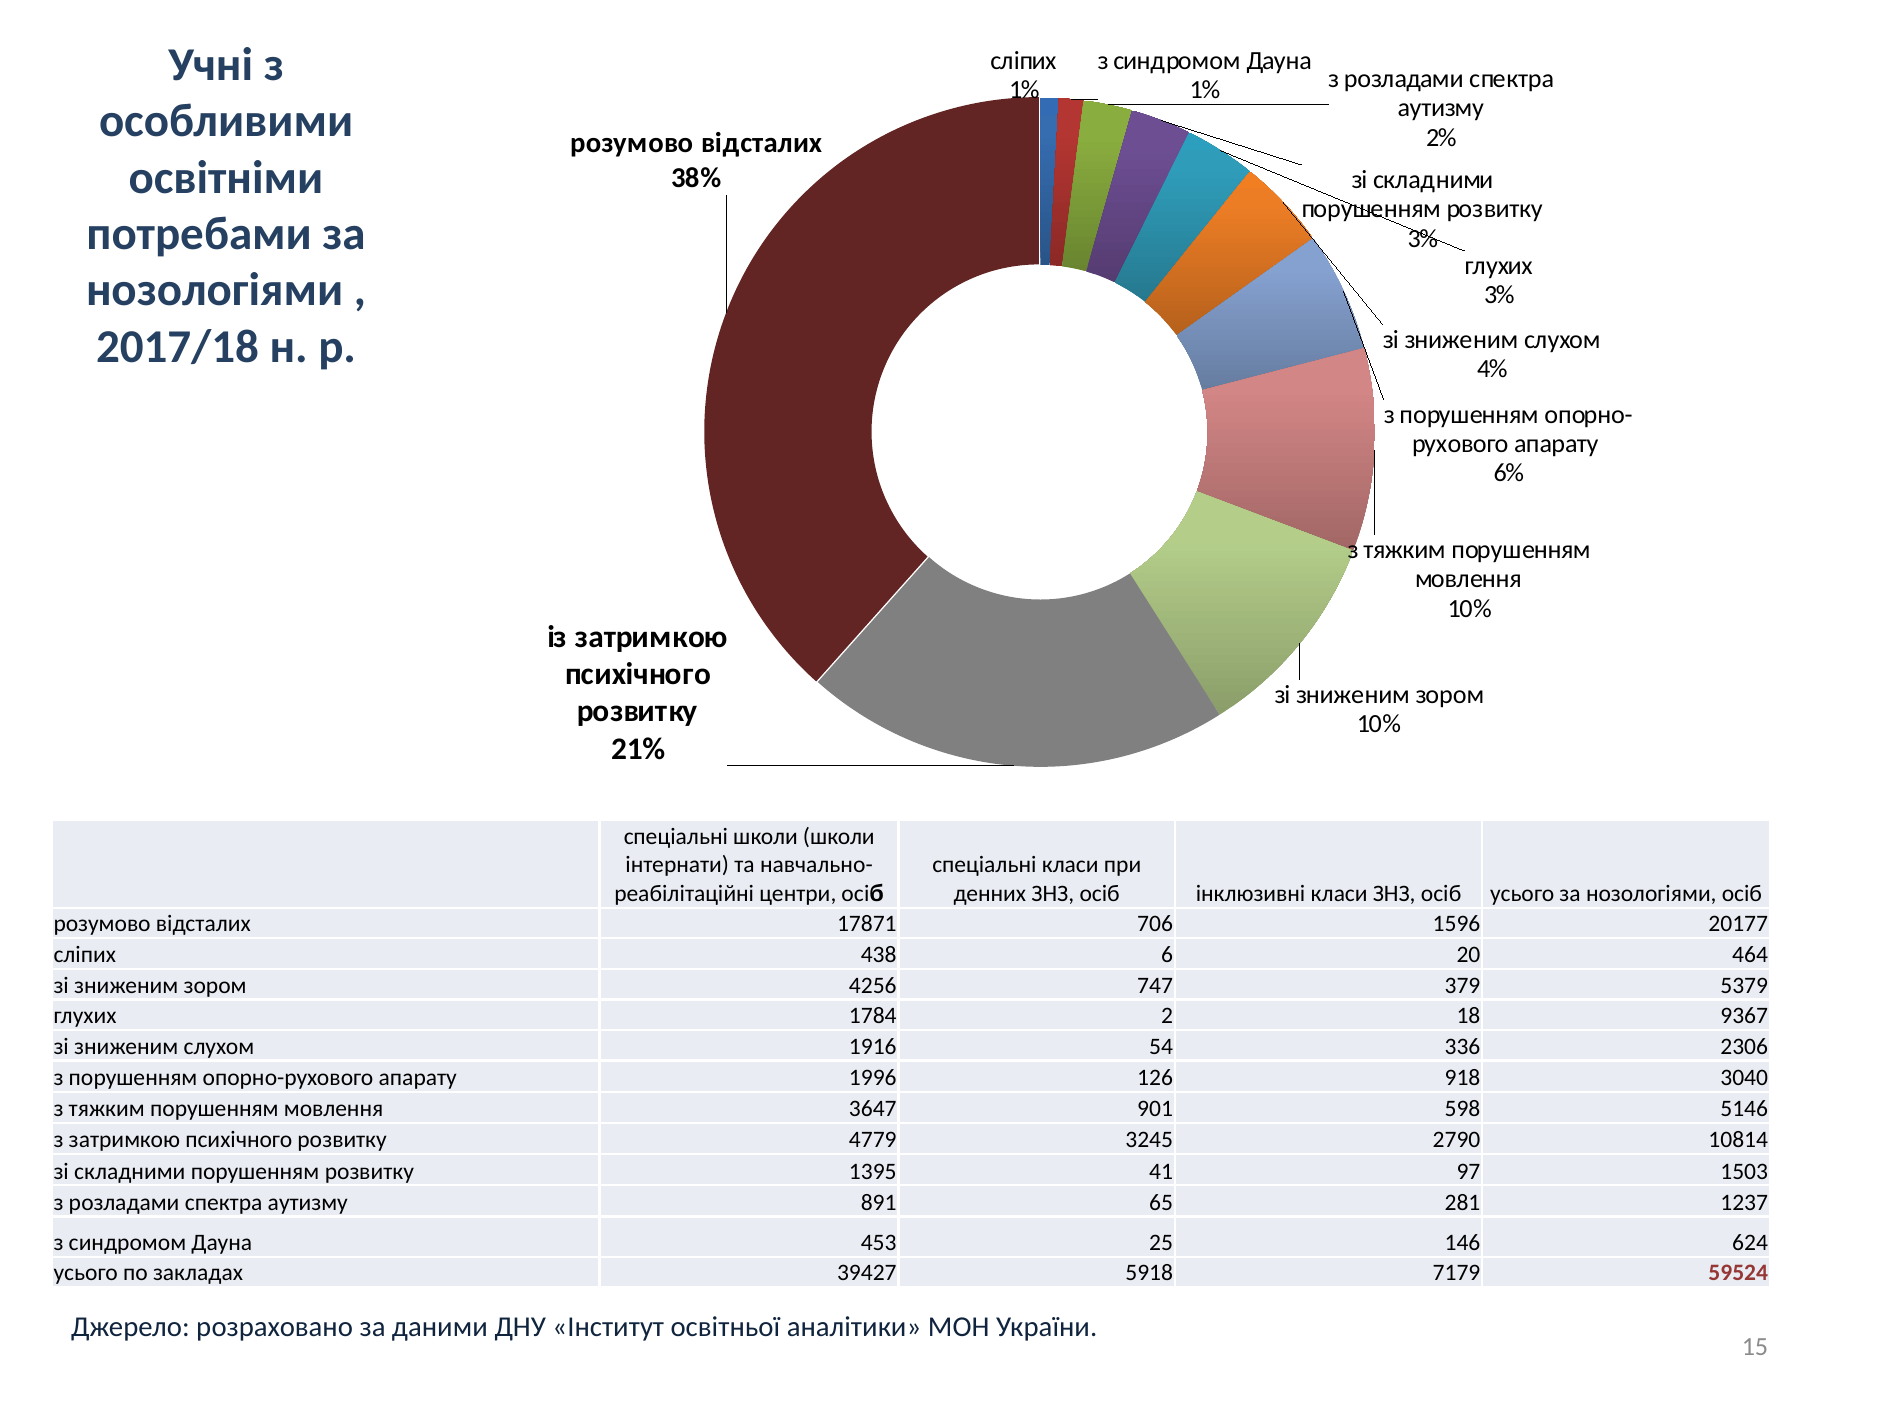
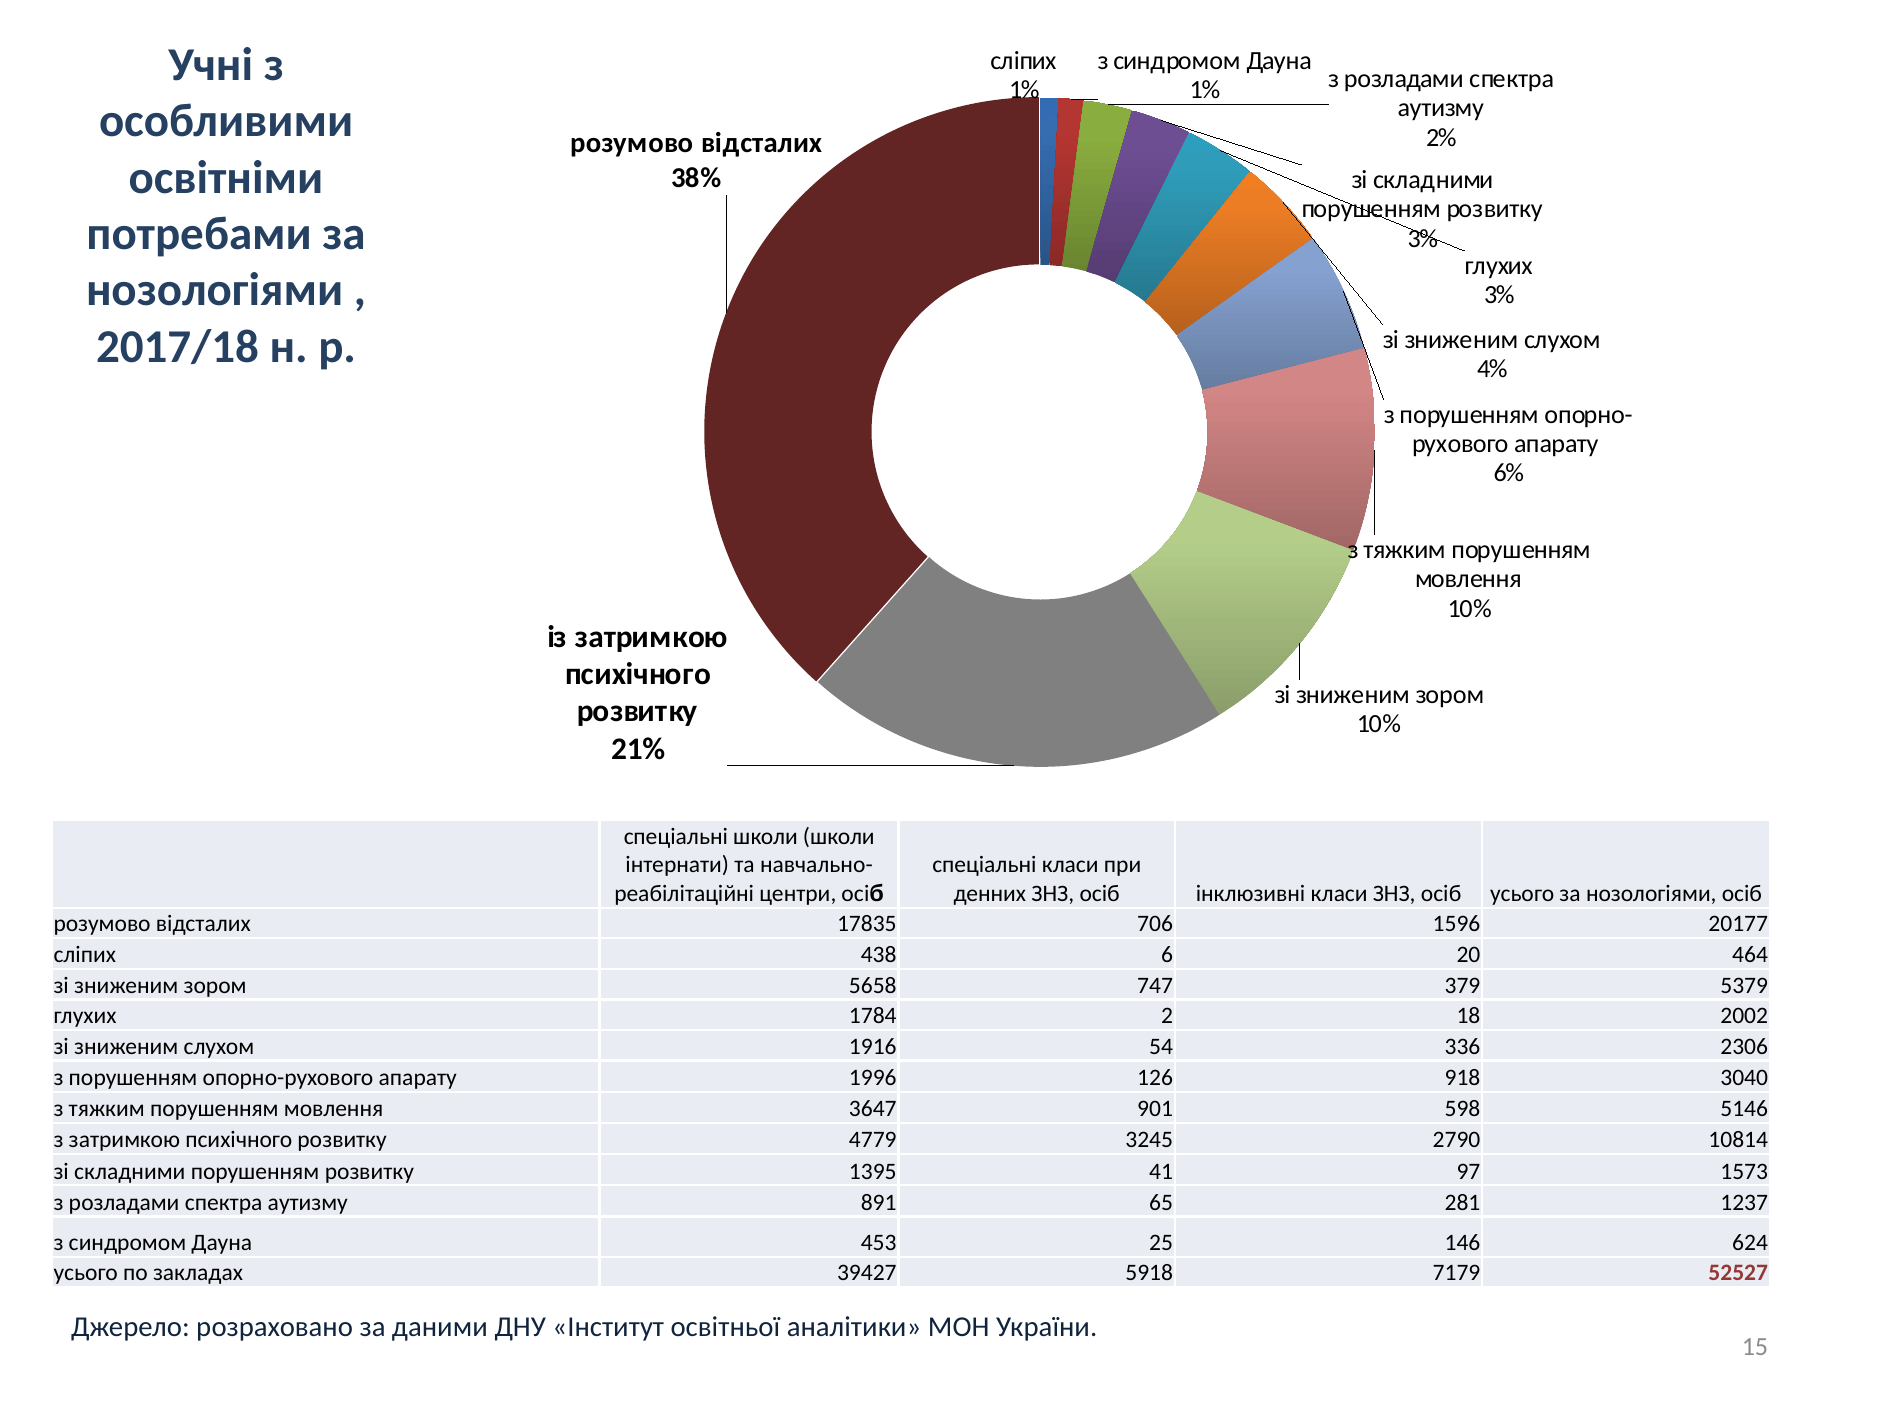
17871: 17871 -> 17835
4256: 4256 -> 5658
9367: 9367 -> 2002
1503: 1503 -> 1573
59524: 59524 -> 52527
